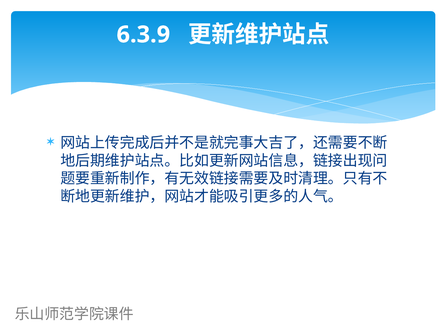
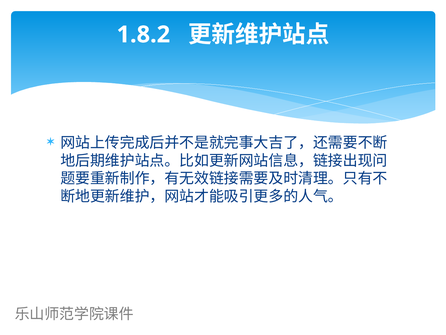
6.3.9: 6.3.9 -> 1.8.2
